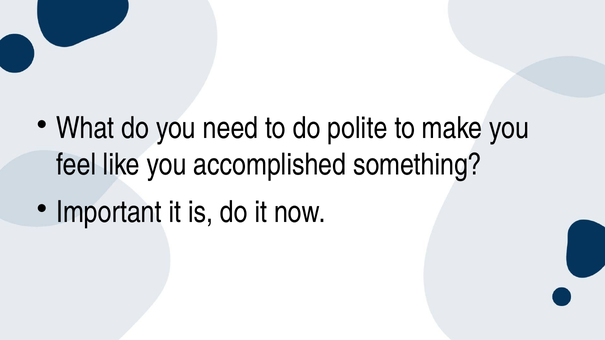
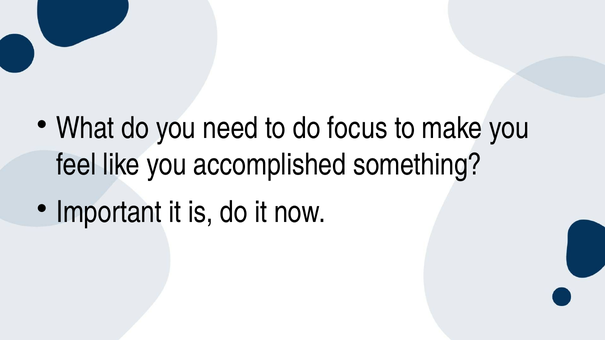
polite: polite -> focus
